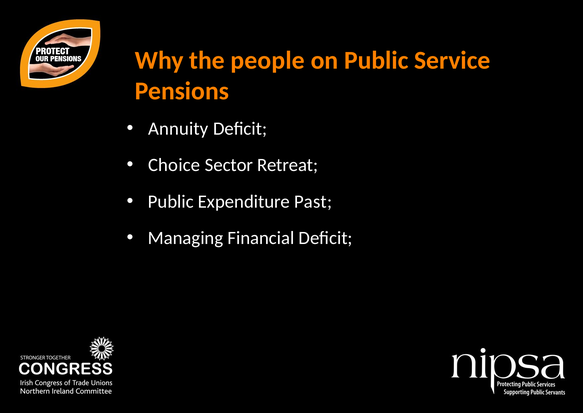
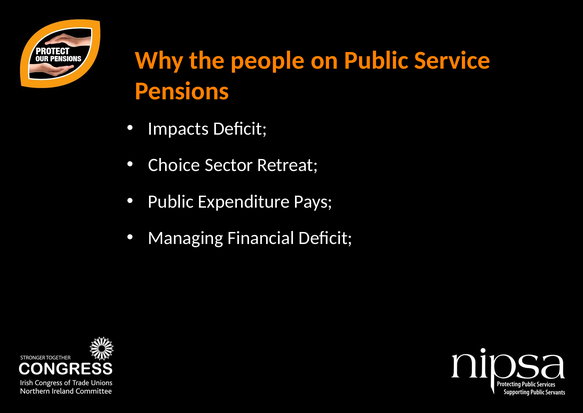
Annuity: Annuity -> Impacts
Past: Past -> Pays
